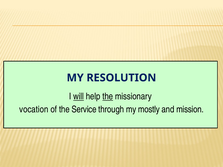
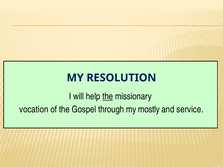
will underline: present -> none
Service: Service -> Gospel
mission: mission -> service
